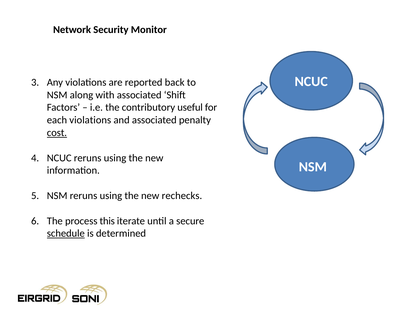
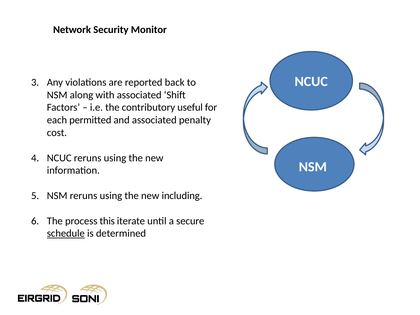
each violations: violations -> permitted
cost underline: present -> none
rechecks: rechecks -> including
